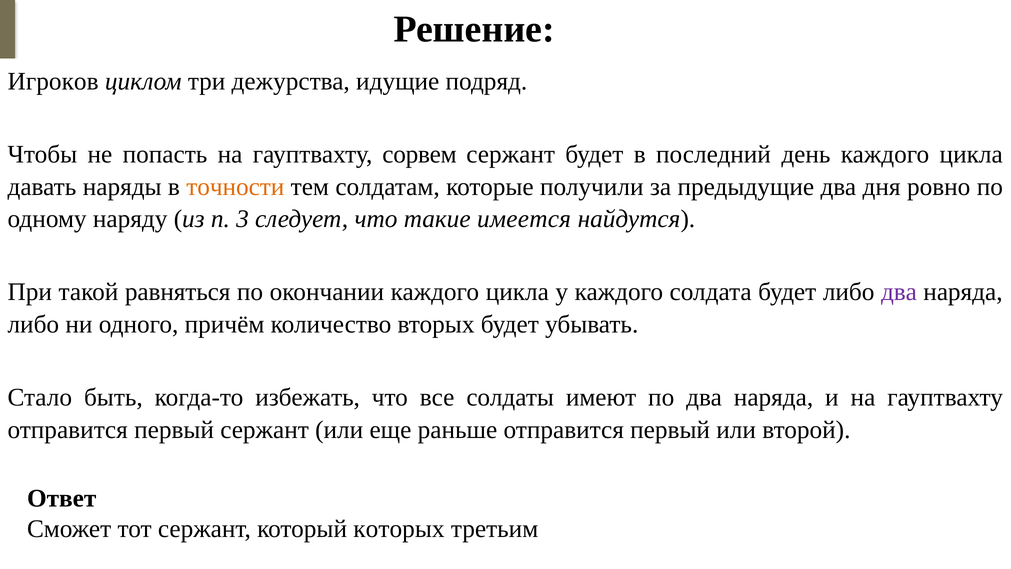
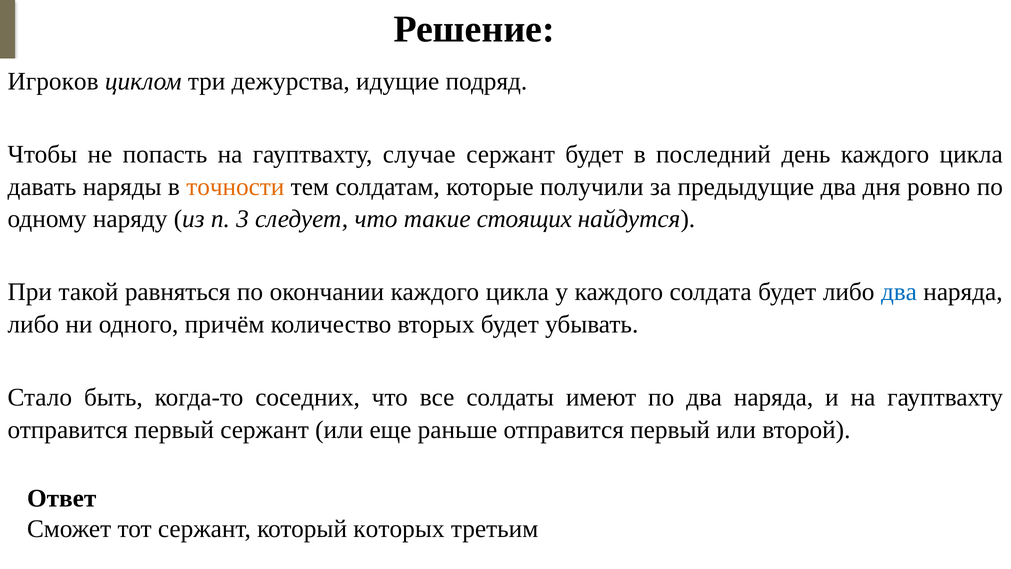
сорвем: сорвем -> случае
имеется: имеется -> стоящих
два at (899, 292) colour: purple -> blue
избежать: избежать -> соседних
